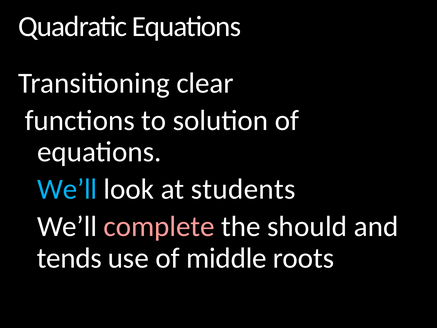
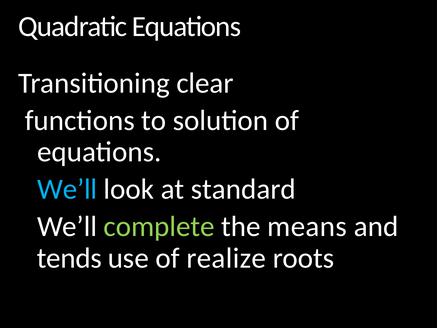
students: students -> standard
complete colour: pink -> light green
should: should -> means
middle: middle -> realize
